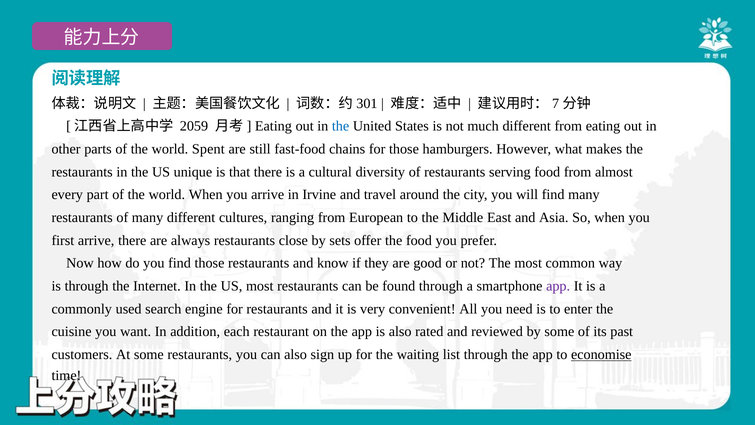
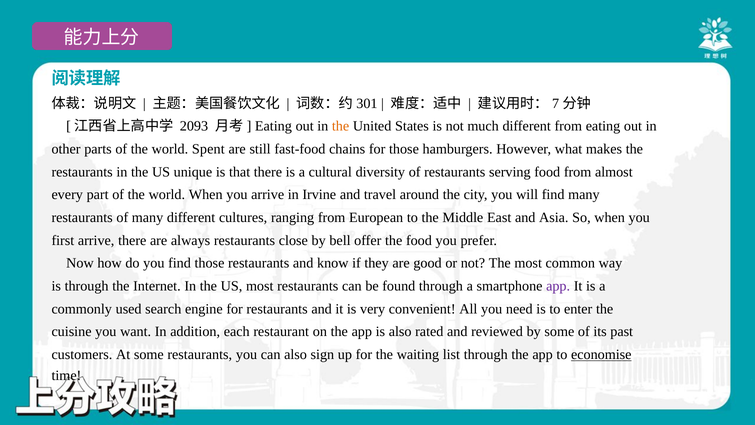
2059: 2059 -> 2093
the at (341, 126) colour: blue -> orange
sets: sets -> bell
